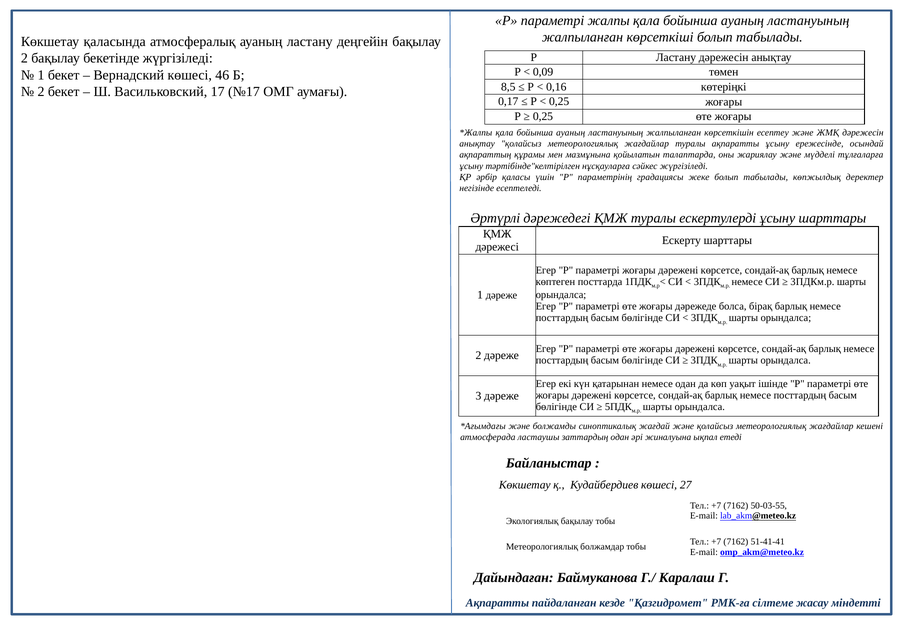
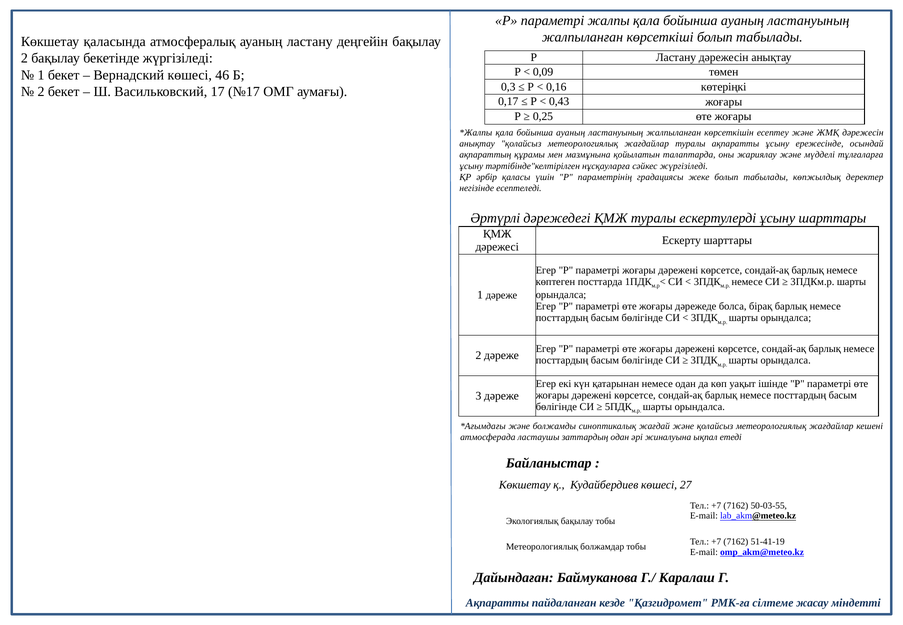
8,5: 8,5 -> 0,3
0,25 at (559, 102): 0,25 -> 0,43
51-41-41: 51-41-41 -> 51-41-19
